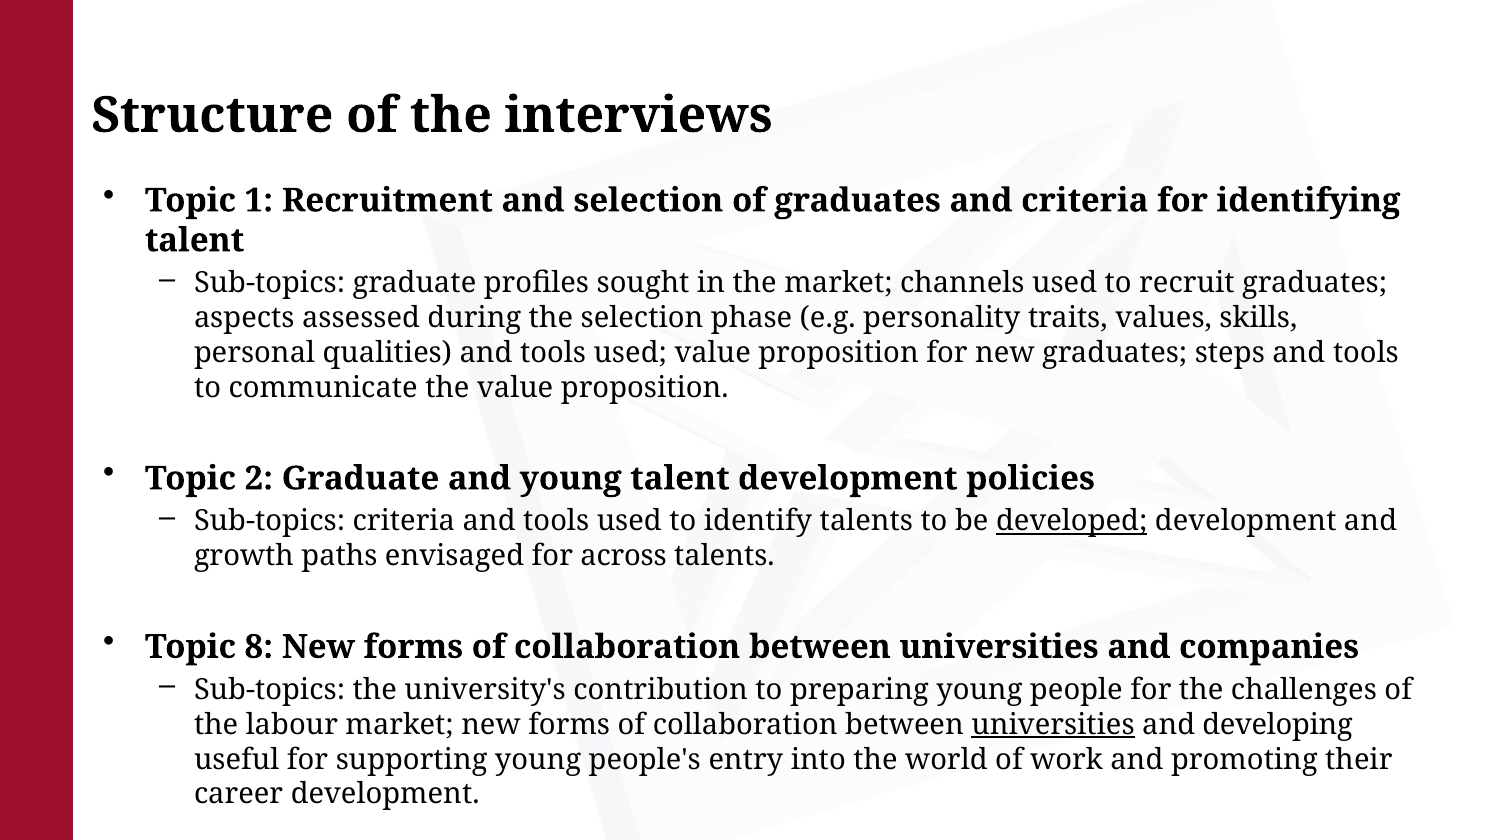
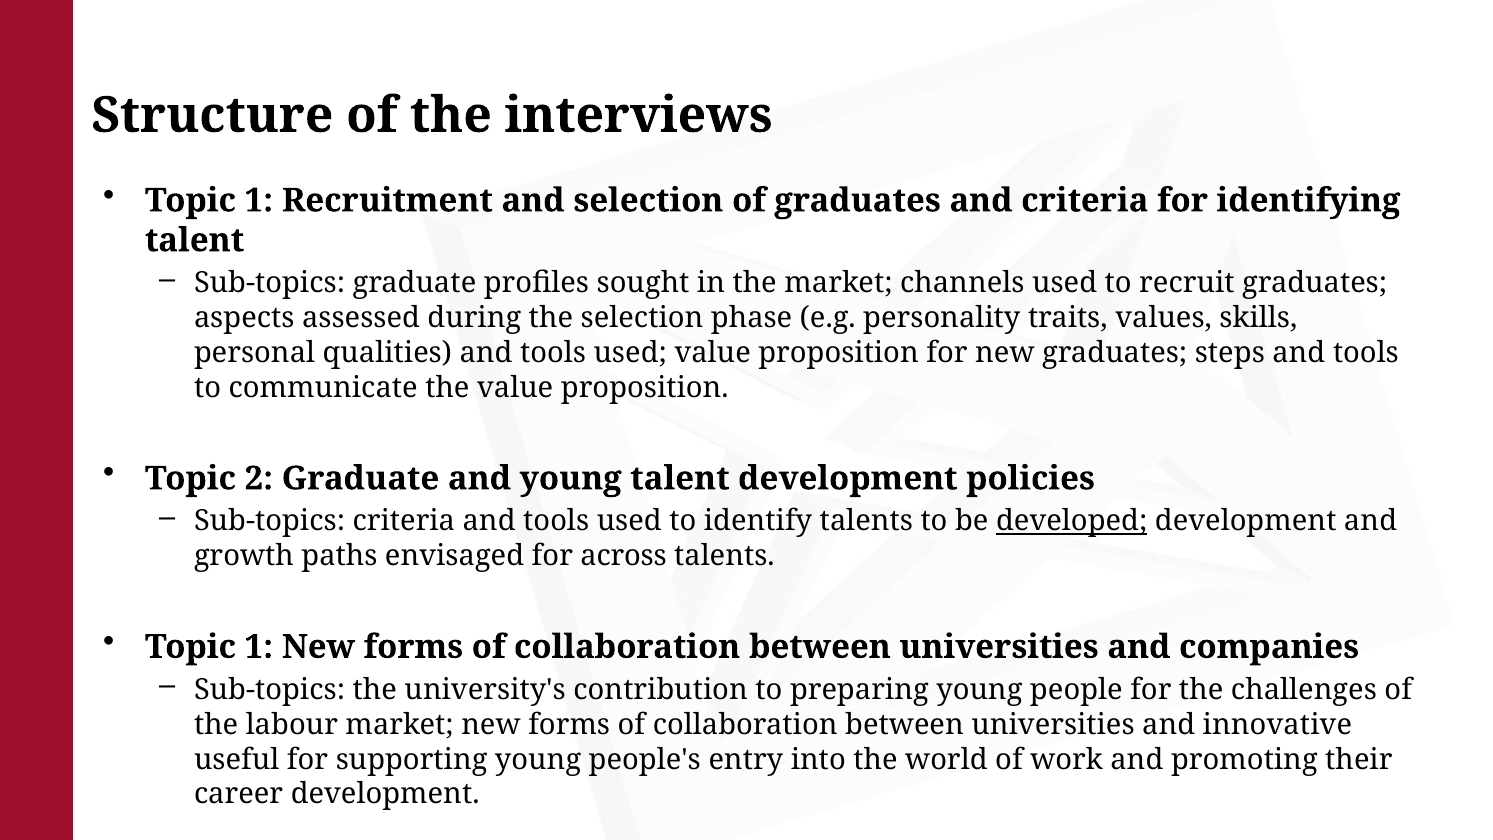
8 at (259, 647): 8 -> 1
universities at (1053, 725) underline: present -> none
developing: developing -> innovative
